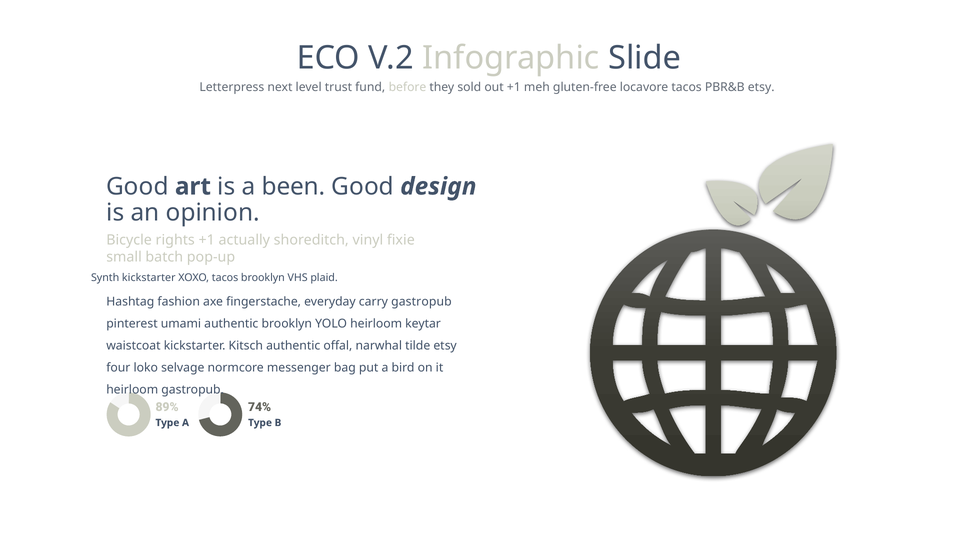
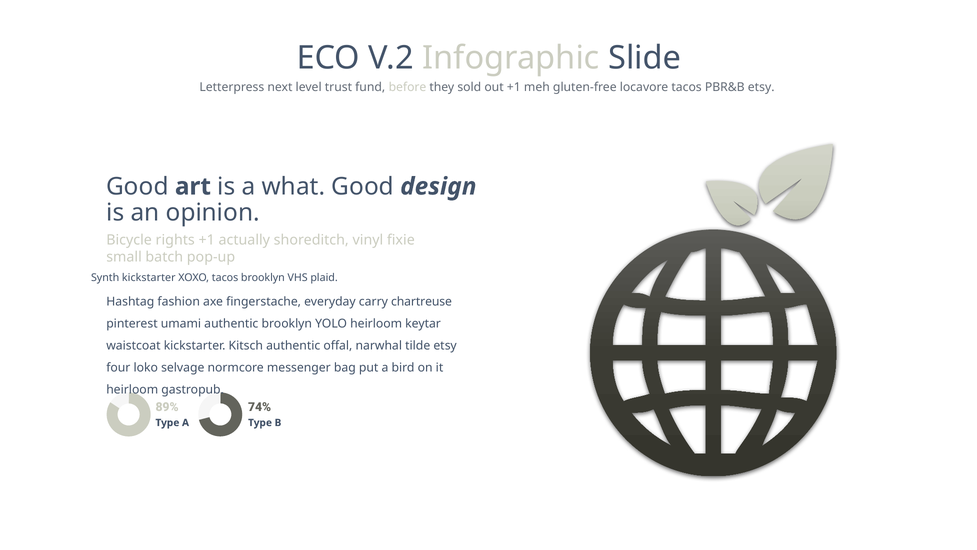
been: been -> what
carry gastropub: gastropub -> chartreuse
